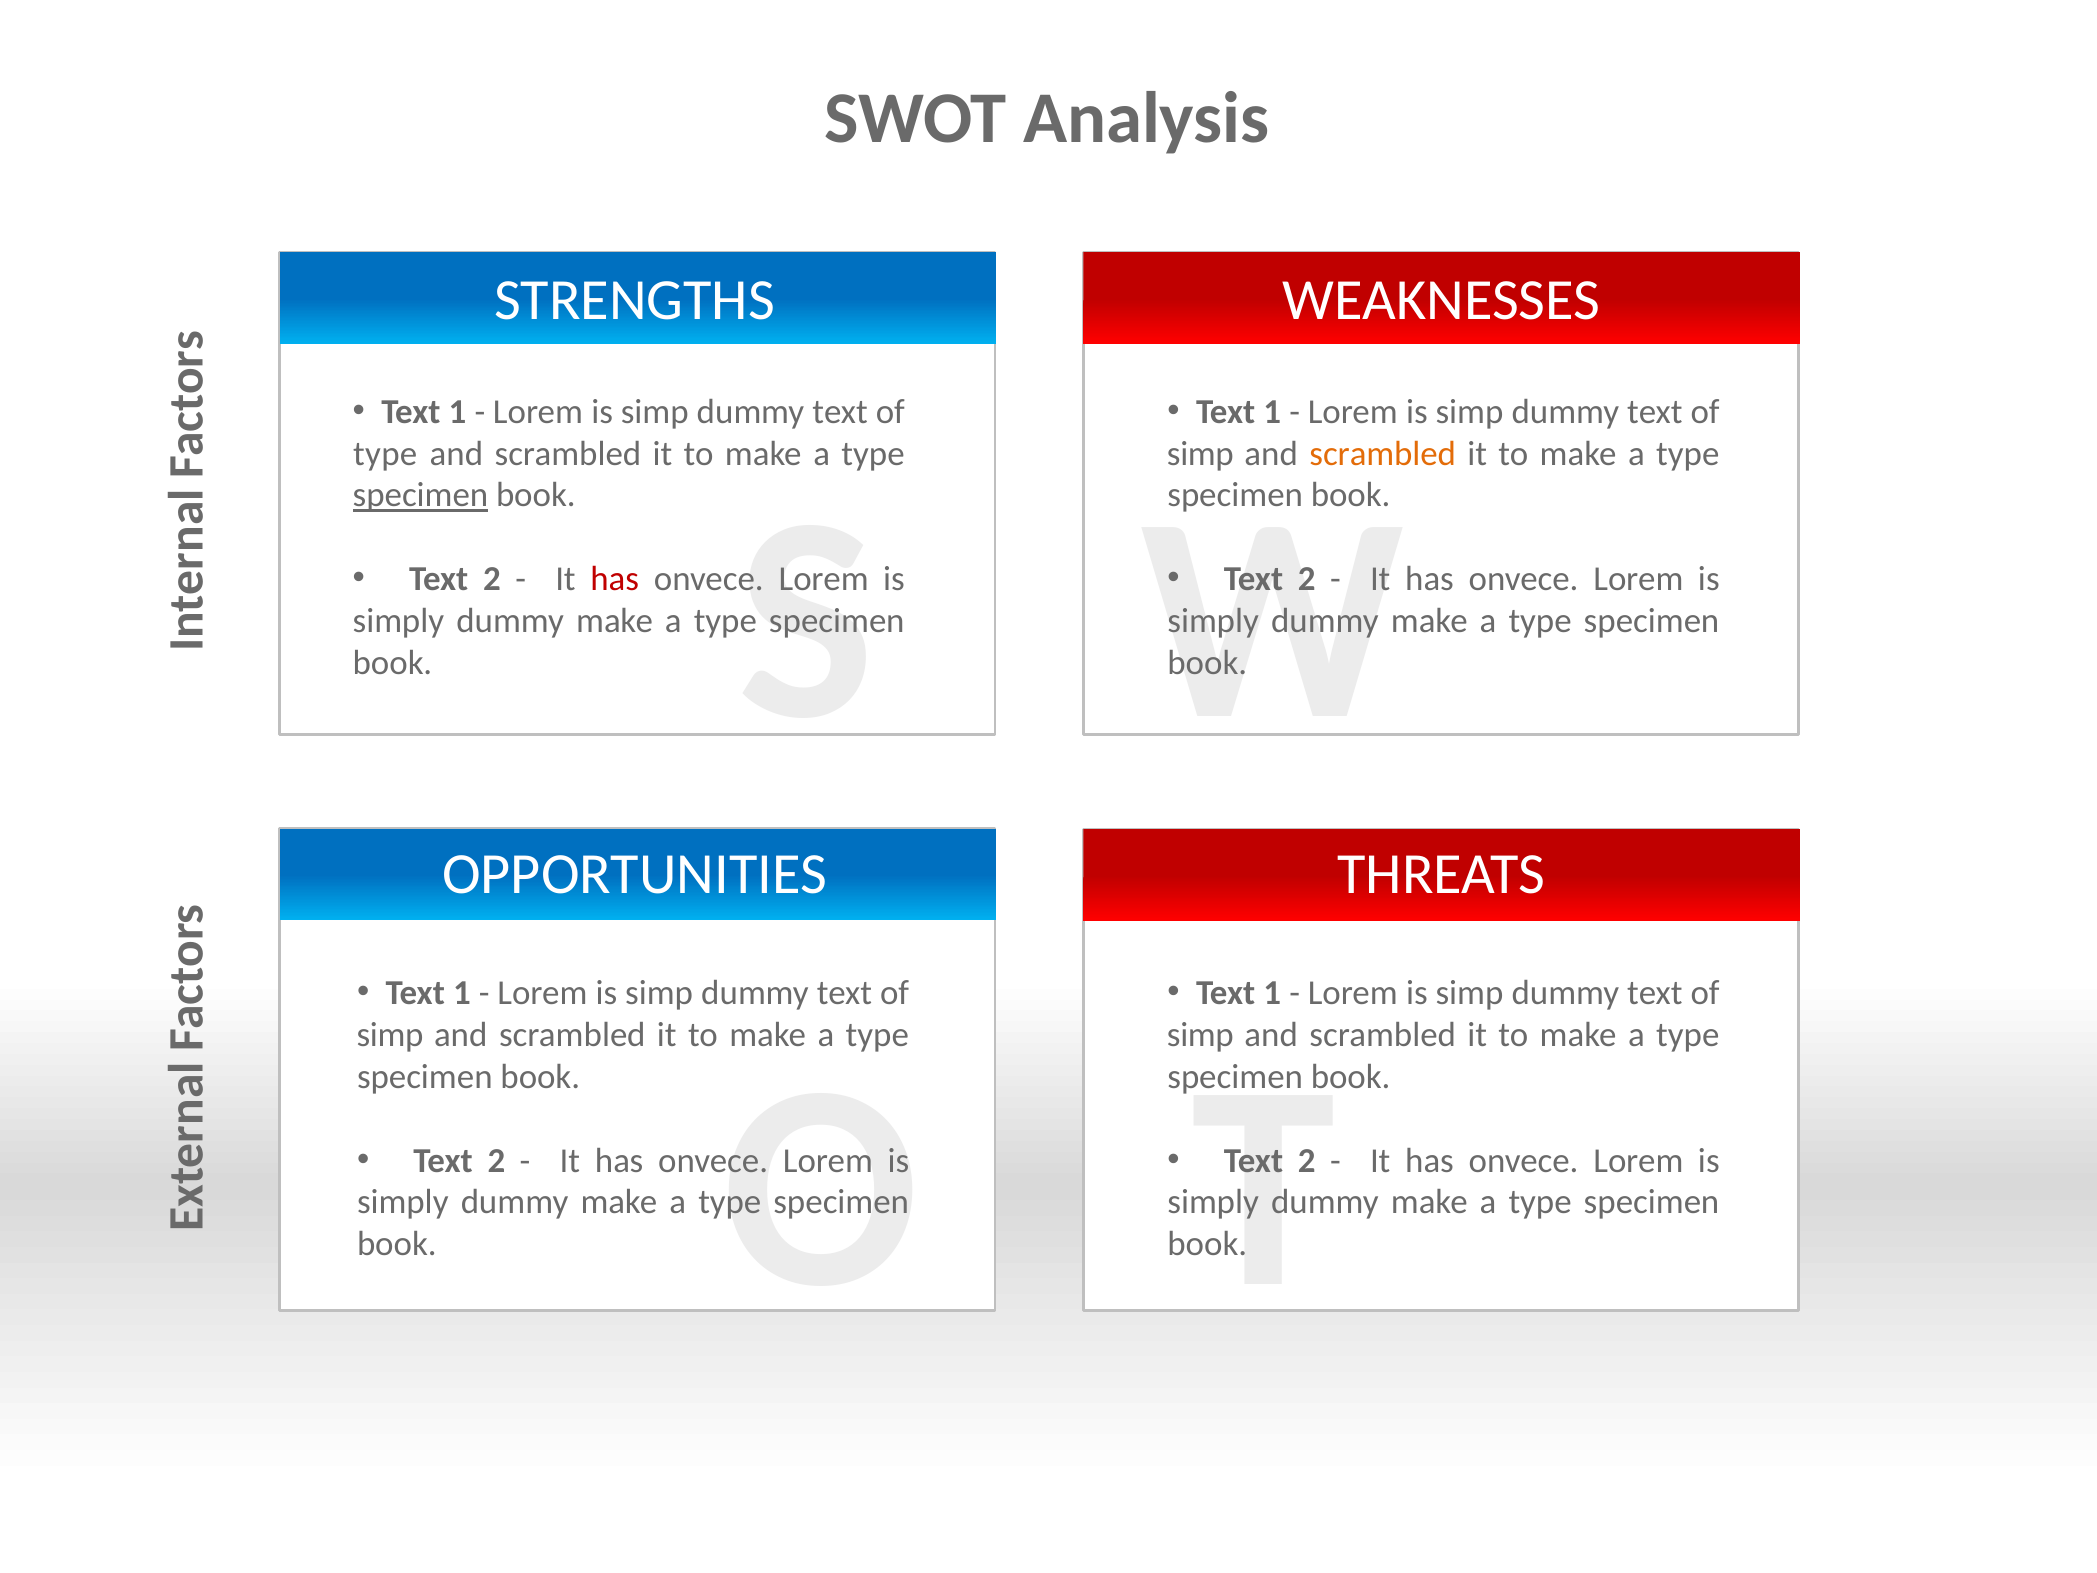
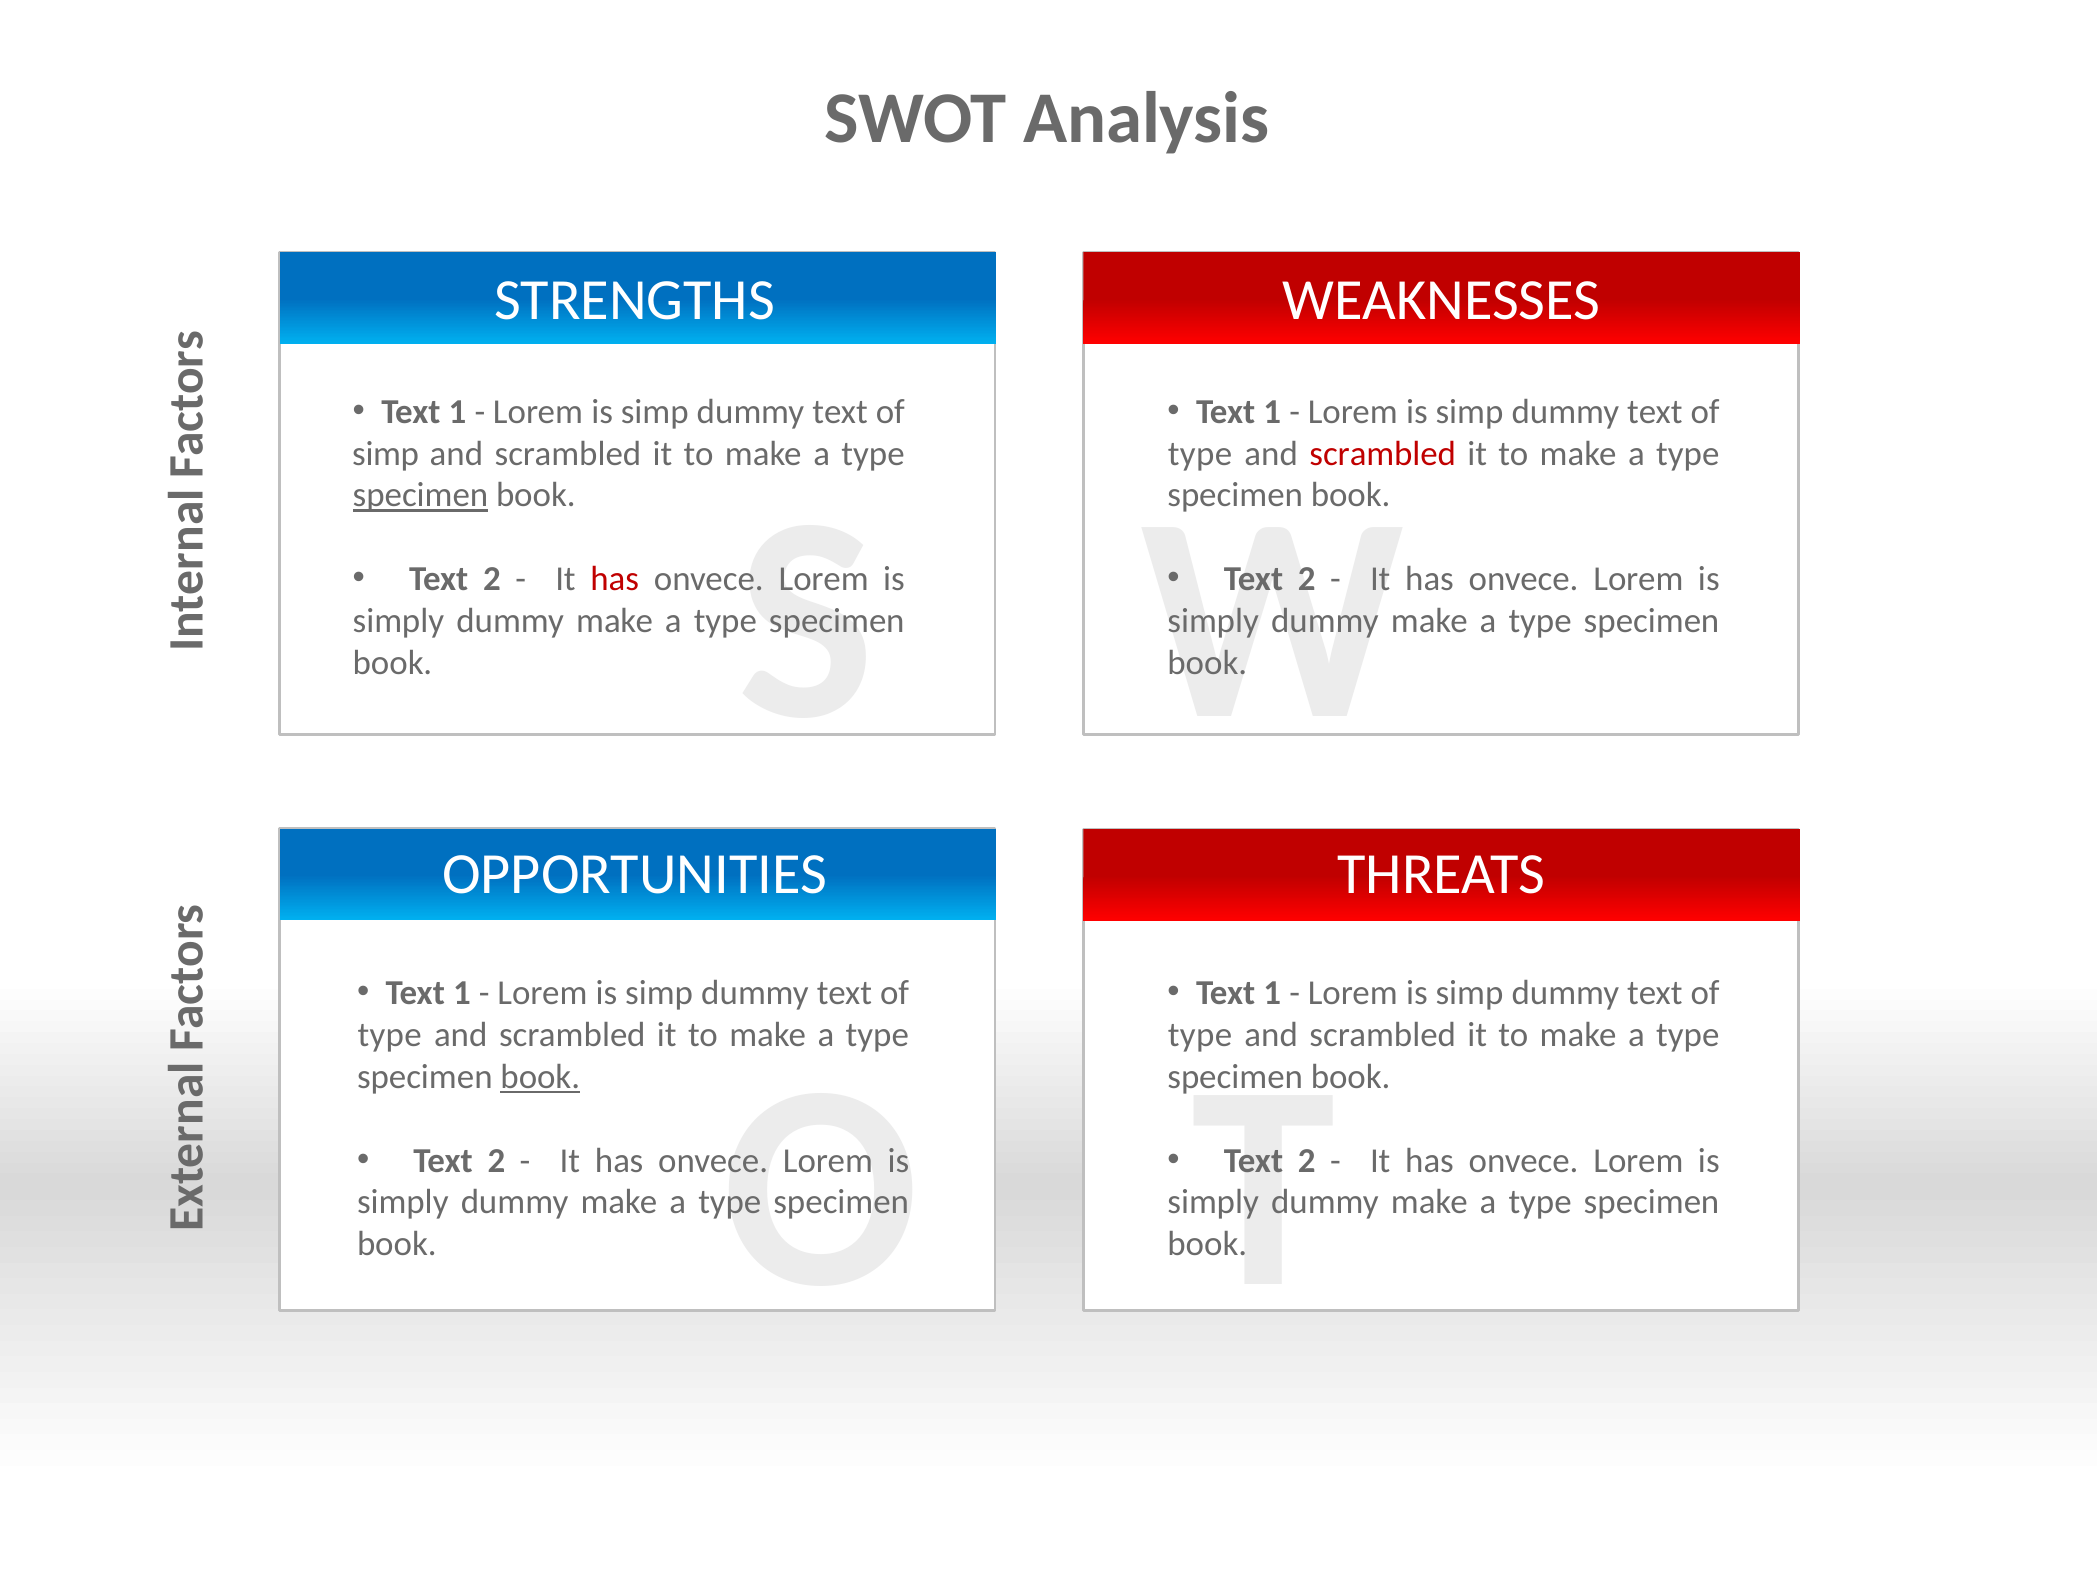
type at (385, 453): type -> simp
simp at (1200, 453): simp -> type
scrambled at (1383, 453) colour: orange -> red
simp at (390, 1034): simp -> type
simp at (1200, 1034): simp -> type
book at (540, 1076) underline: none -> present
